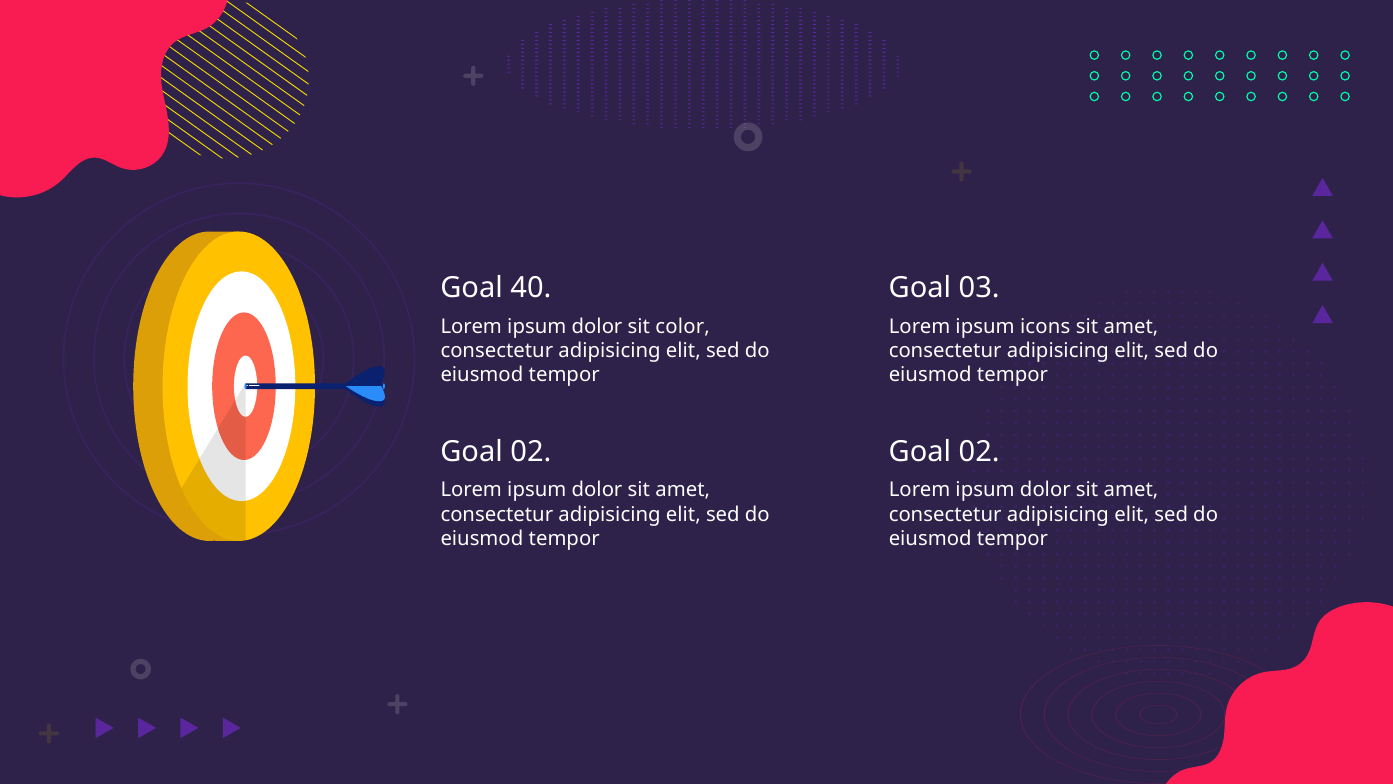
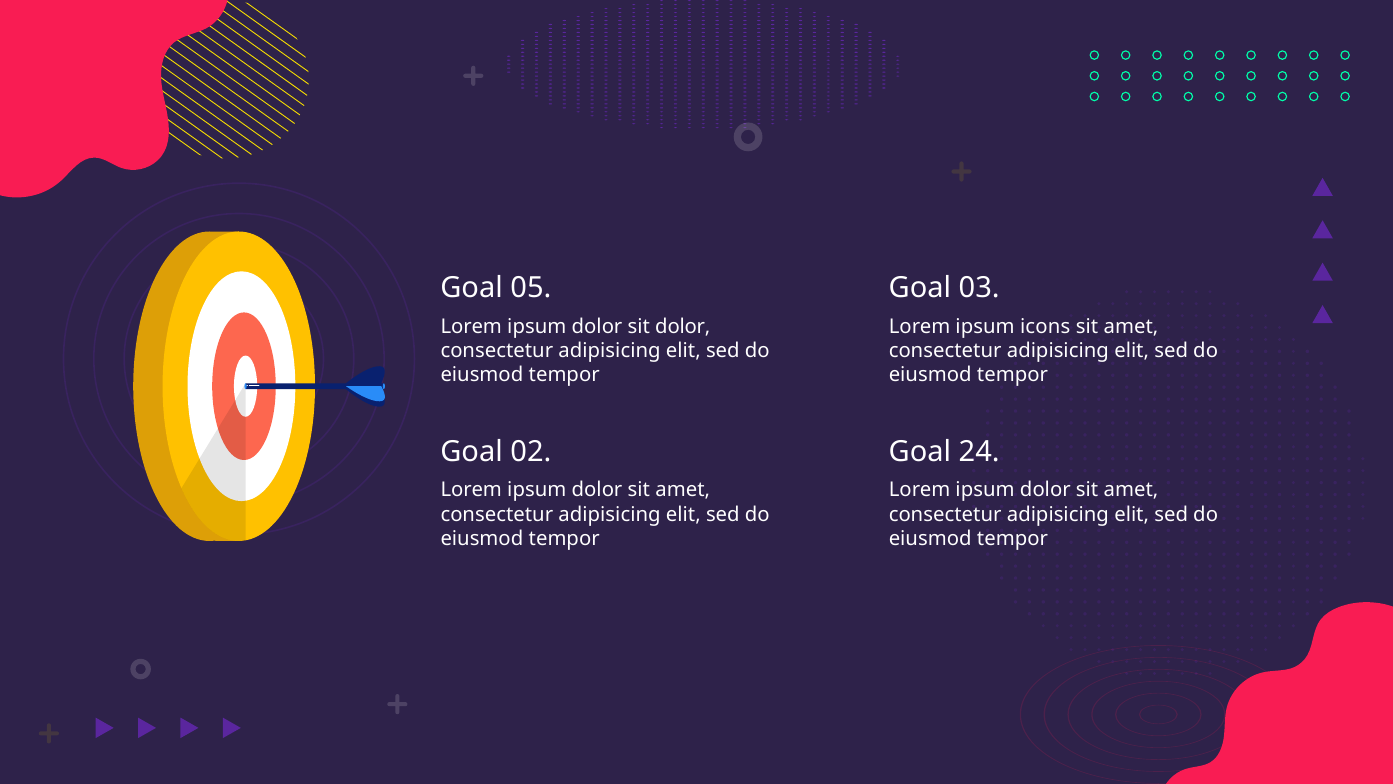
40: 40 -> 05
sit color: color -> dolor
02 at (979, 451): 02 -> 24
